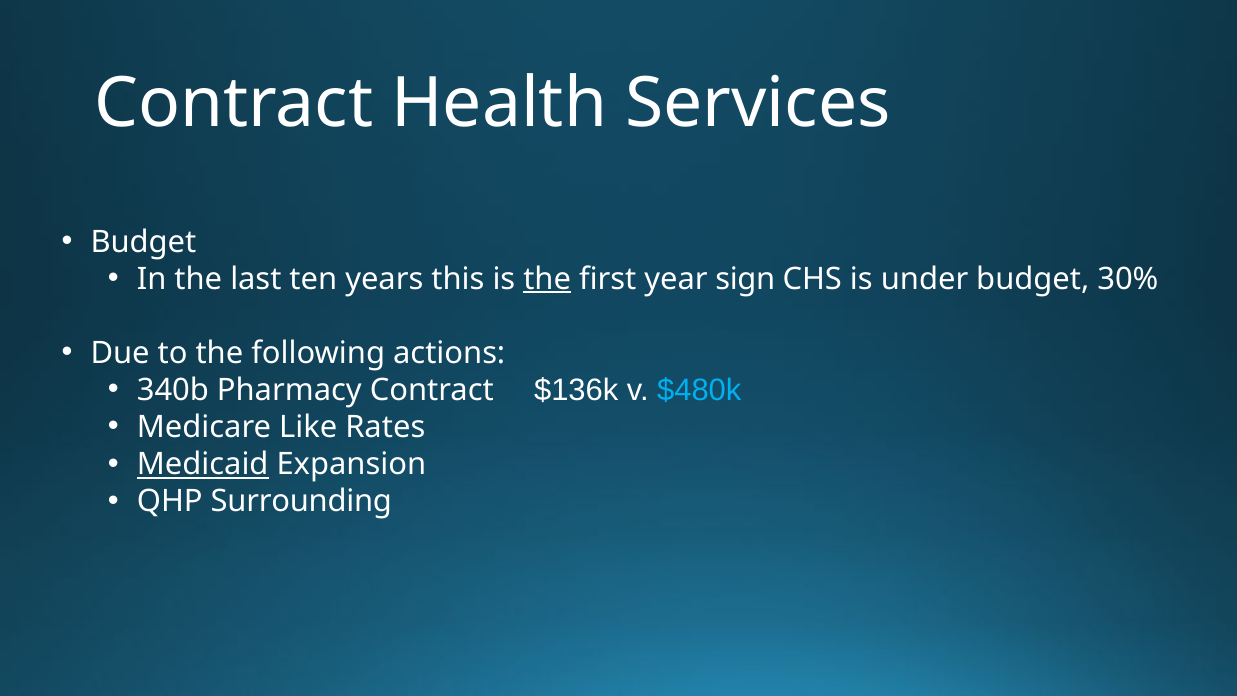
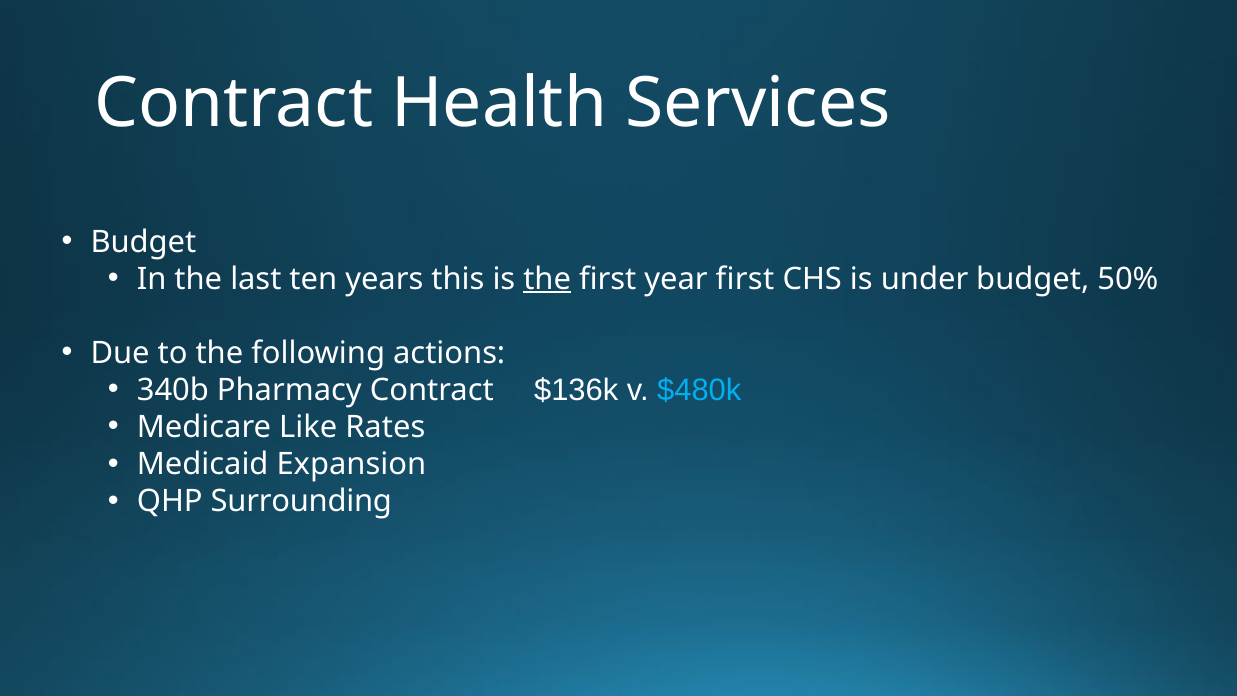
year sign: sign -> first
30%: 30% -> 50%
Medicaid underline: present -> none
